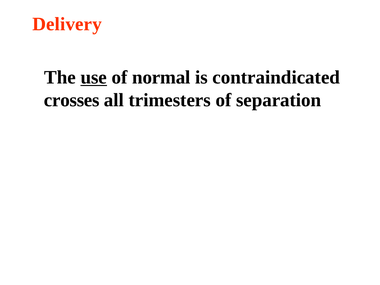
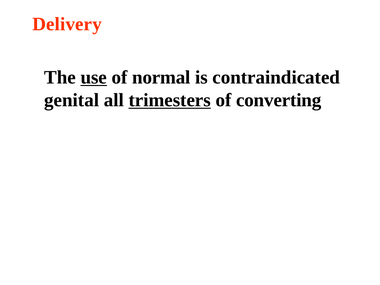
crosses: crosses -> genital
trimesters underline: none -> present
separation: separation -> converting
